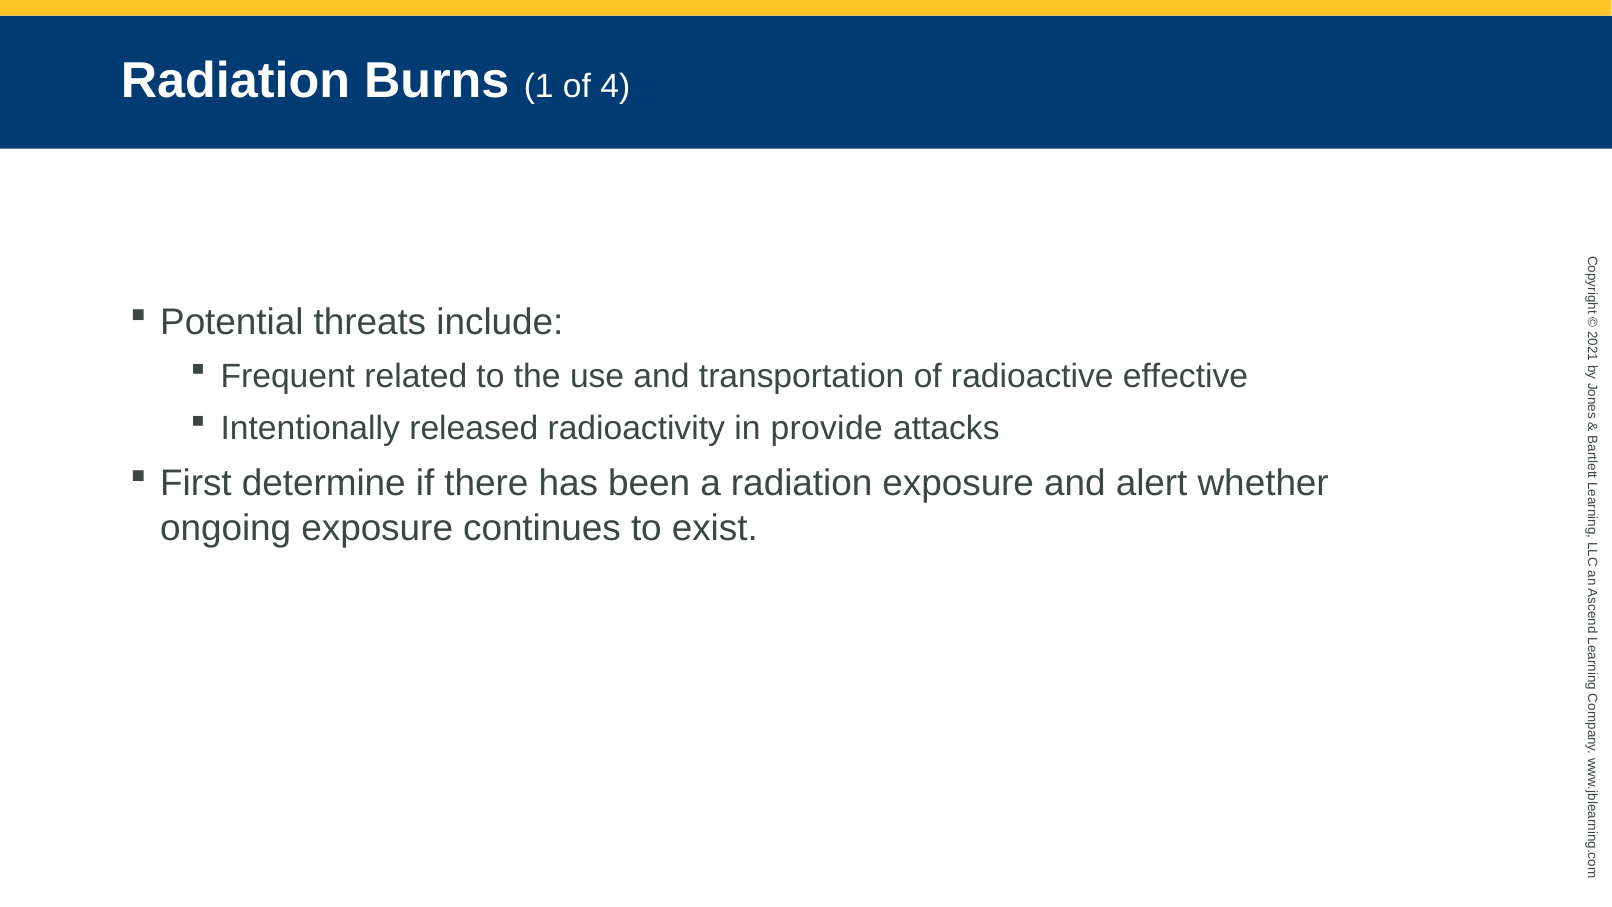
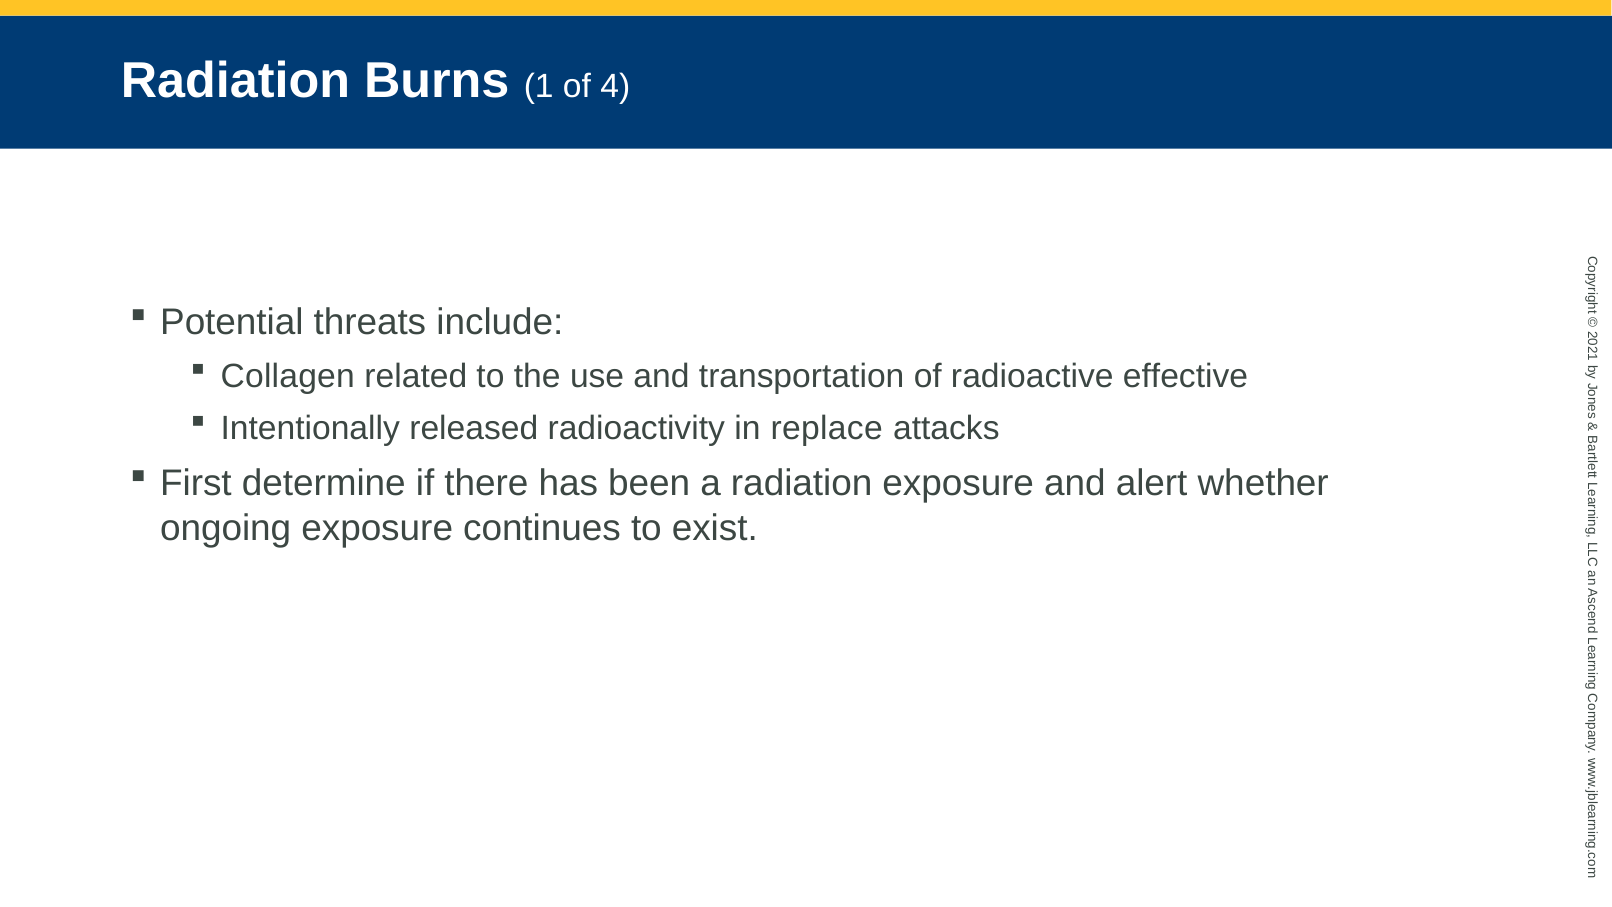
Frequent: Frequent -> Collagen
provide: provide -> replace
